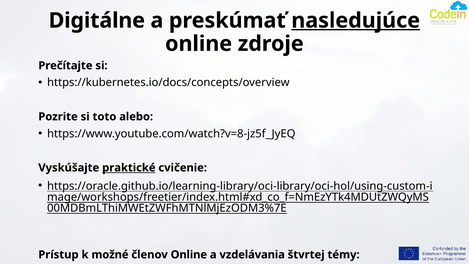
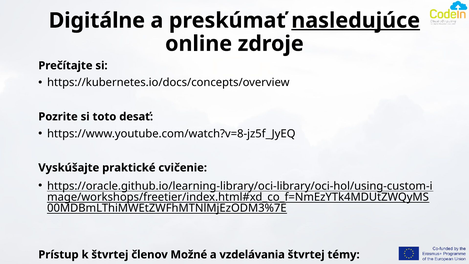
alebo: alebo -> desať
praktické underline: present -> none
k možné: možné -> štvrtej
členov Online: Online -> Možné
